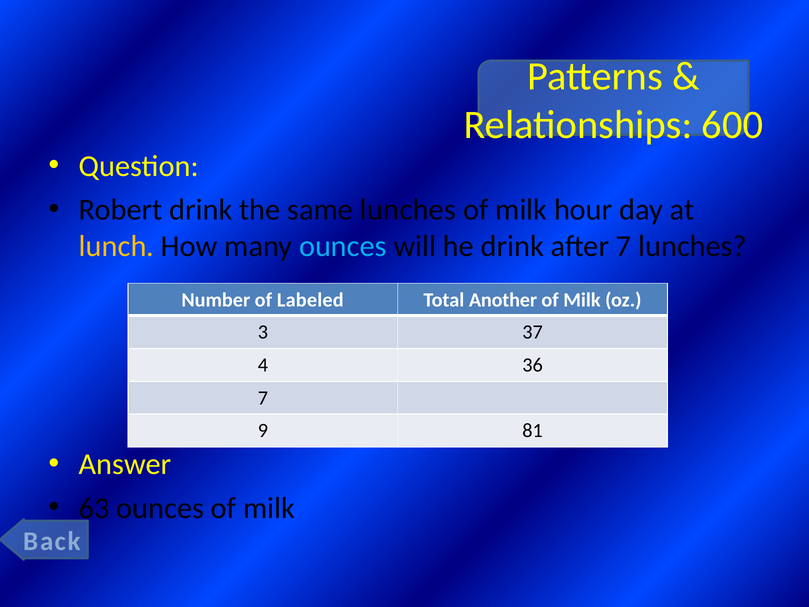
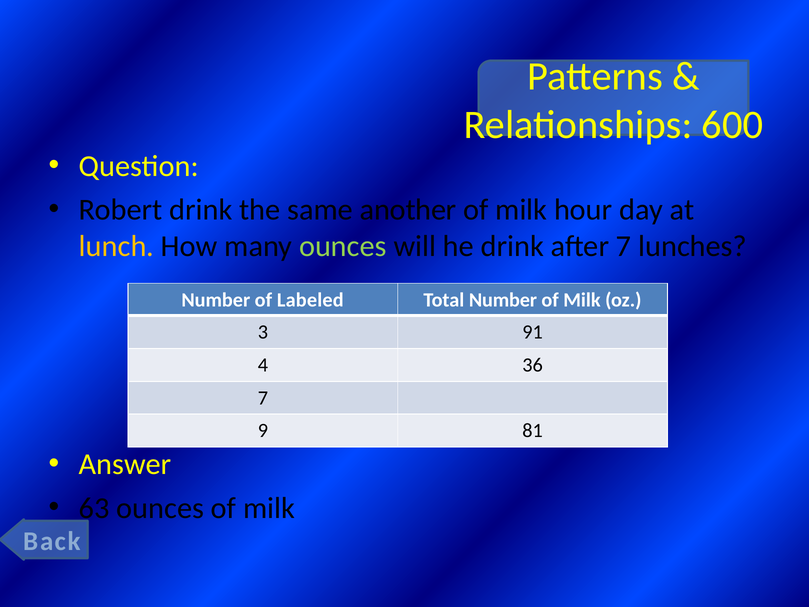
same lunches: lunches -> another
ounces at (343, 246) colour: light blue -> light green
Total Another: Another -> Number
37: 37 -> 91
